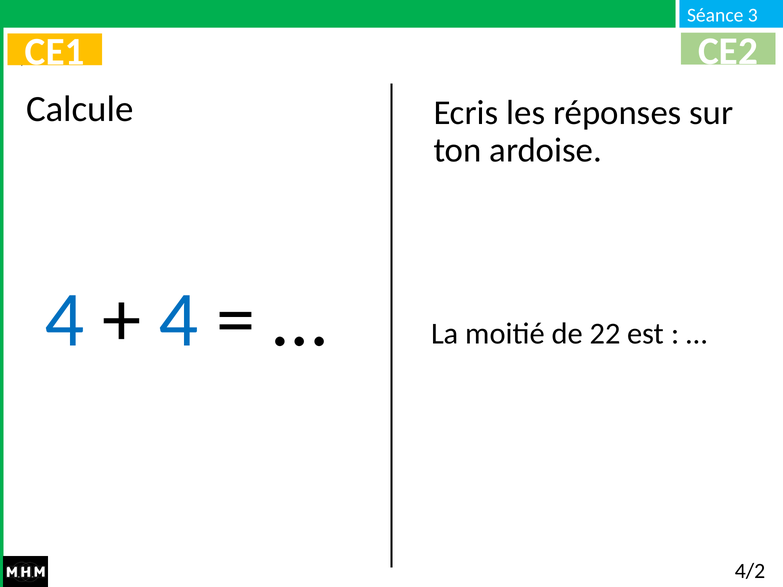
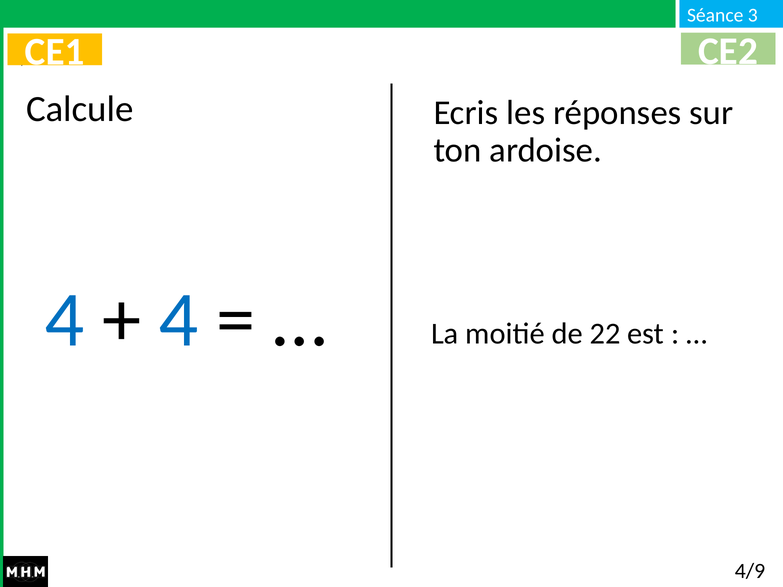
4/2: 4/2 -> 4/9
